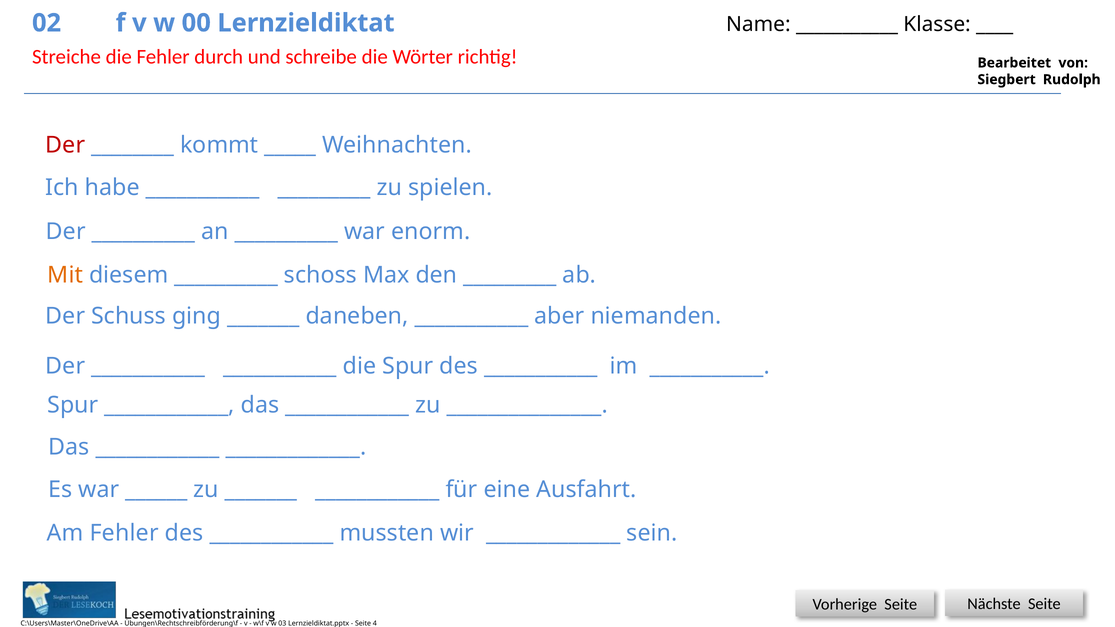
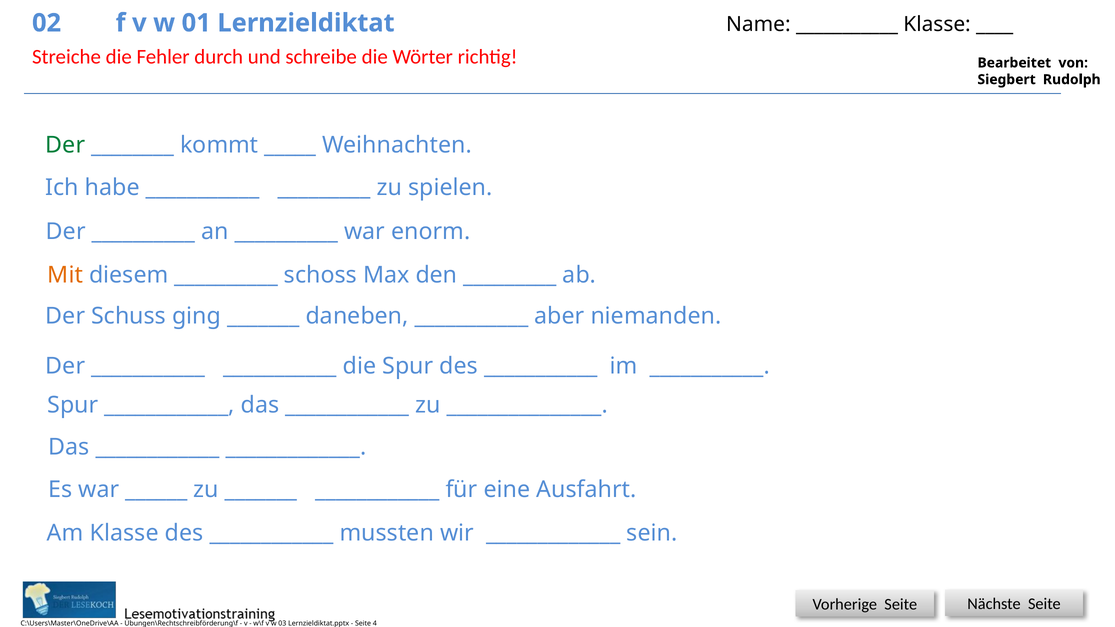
00: 00 -> 01
Der at (65, 145) colour: red -> green
Am Fehler: Fehler -> Klasse
